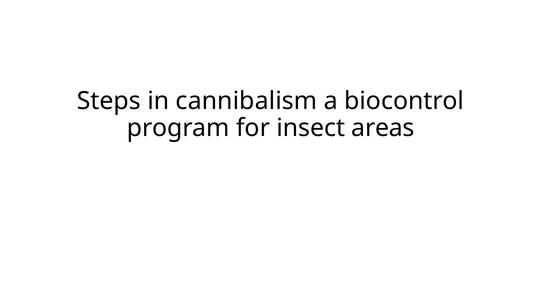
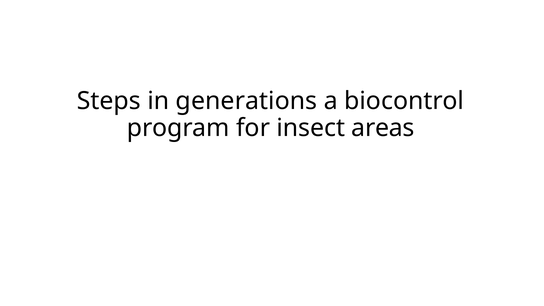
cannibalism: cannibalism -> generations
